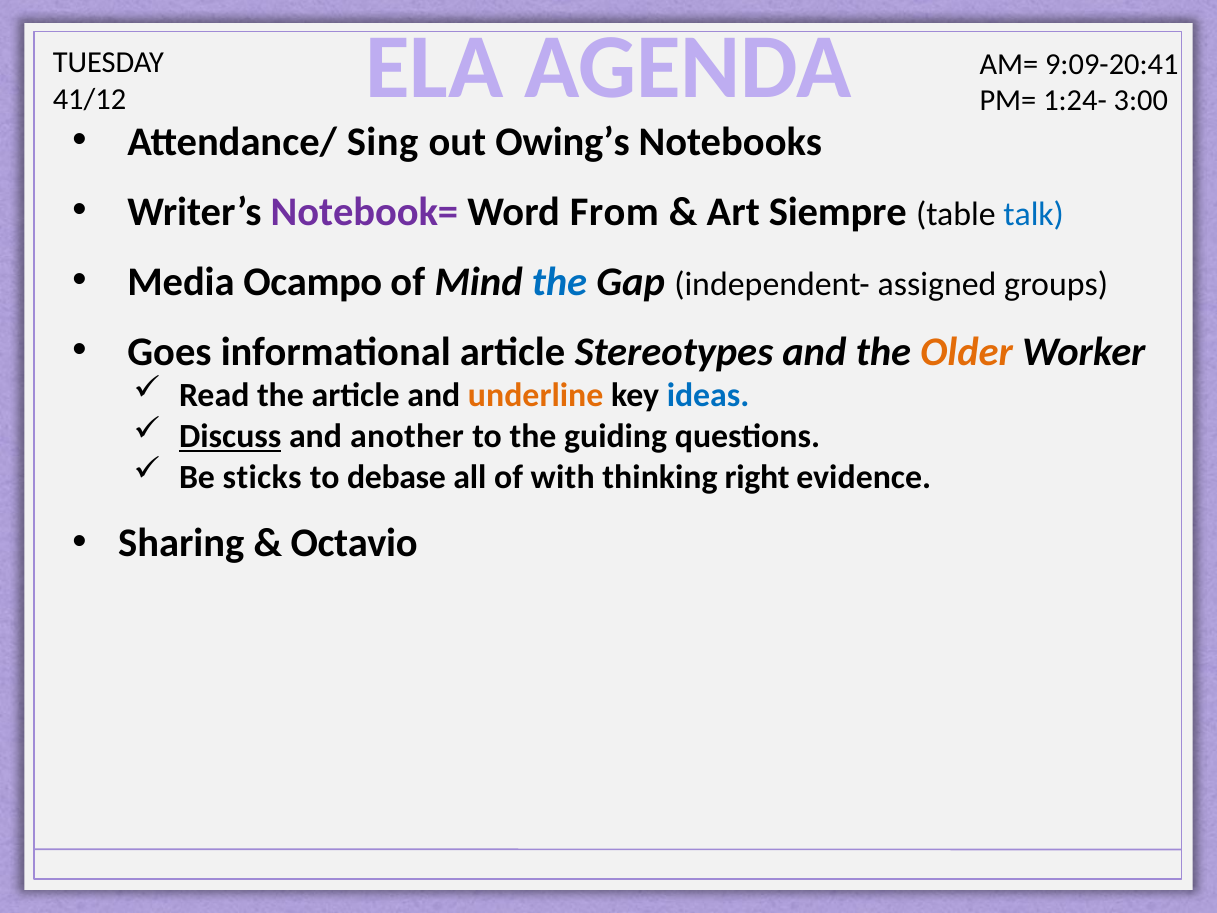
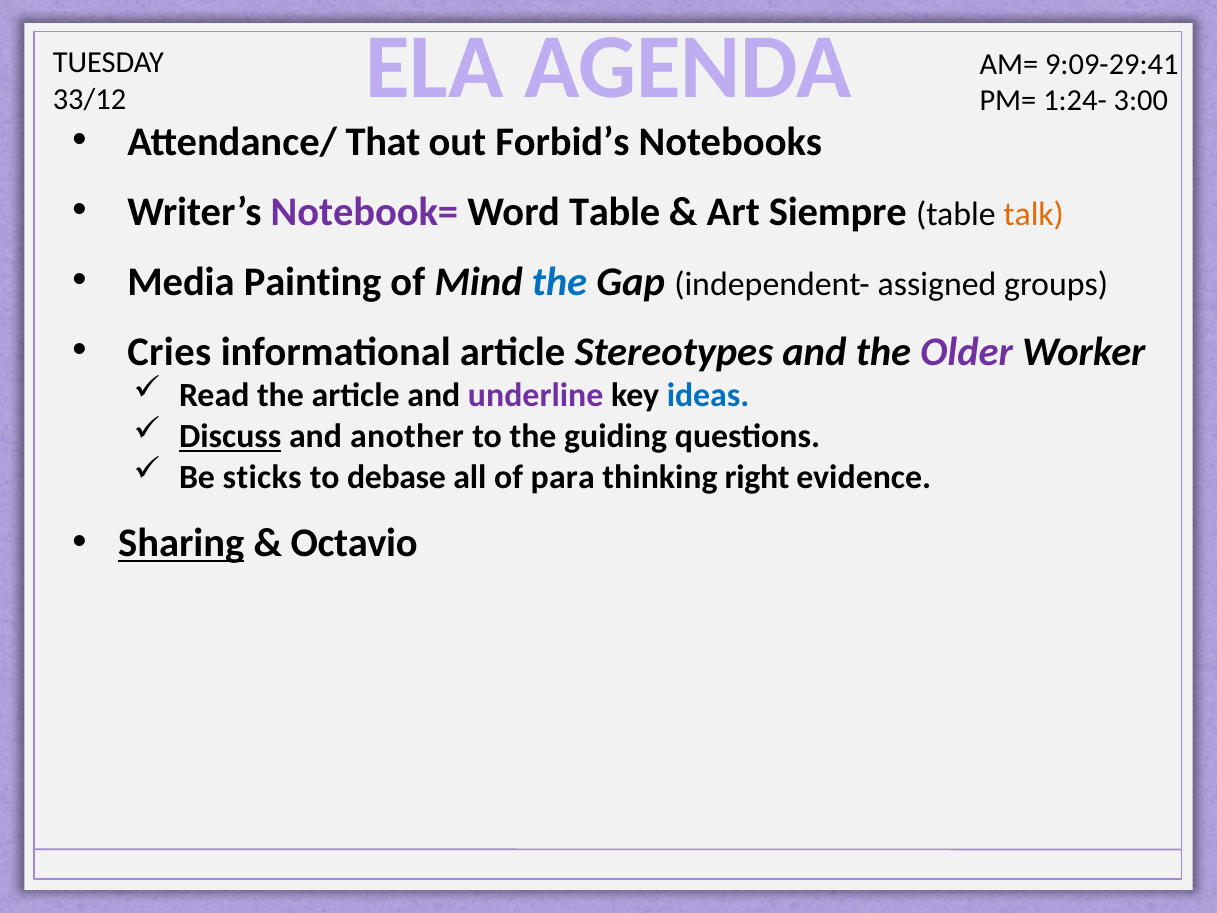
9:09-20:41: 9:09-20:41 -> 9:09-29:41
41/12: 41/12 -> 33/12
Sing: Sing -> That
Owing’s: Owing’s -> Forbid’s
Word From: From -> Table
talk colour: blue -> orange
Ocampo: Ocampo -> Painting
Goes: Goes -> Cries
Older colour: orange -> purple
underline colour: orange -> purple
with: with -> para
Sharing underline: none -> present
